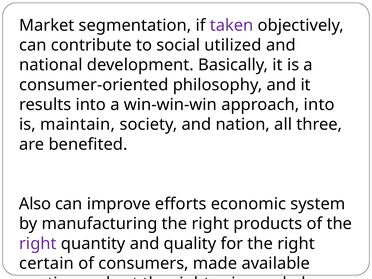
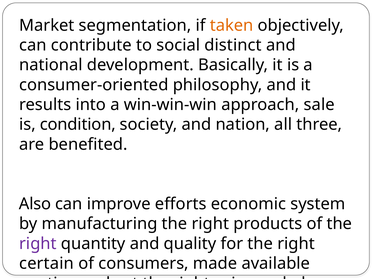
taken colour: purple -> orange
utilized: utilized -> distinct
approach into: into -> sale
maintain: maintain -> condition
